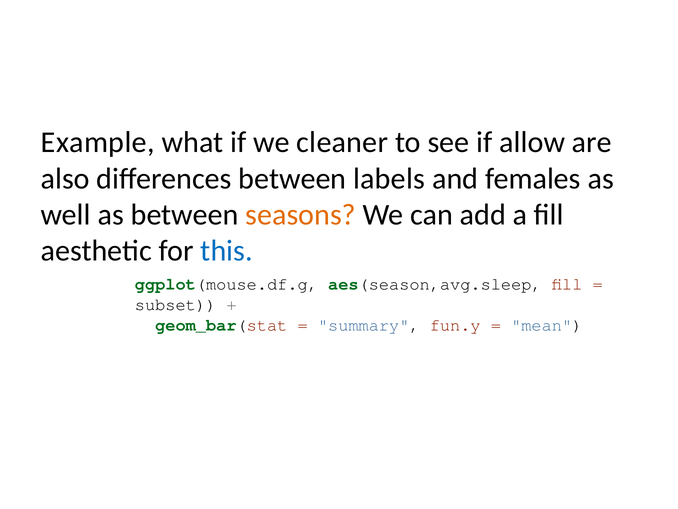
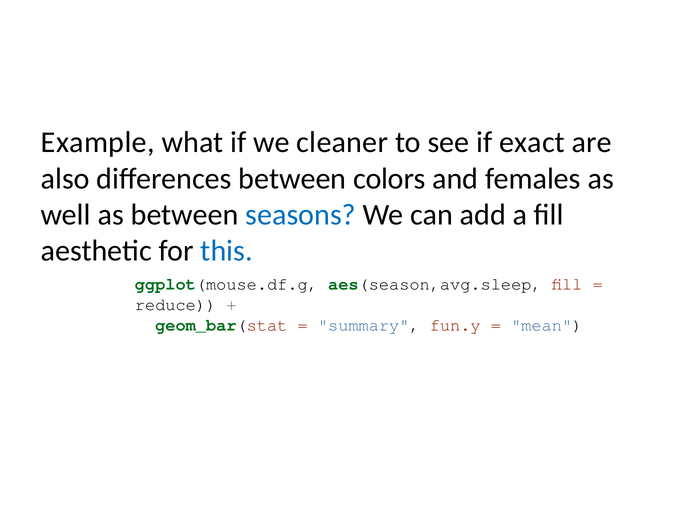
allow: allow -> exact
labels: labels -> colors
seasons colour: orange -> blue
subset: subset -> reduce
